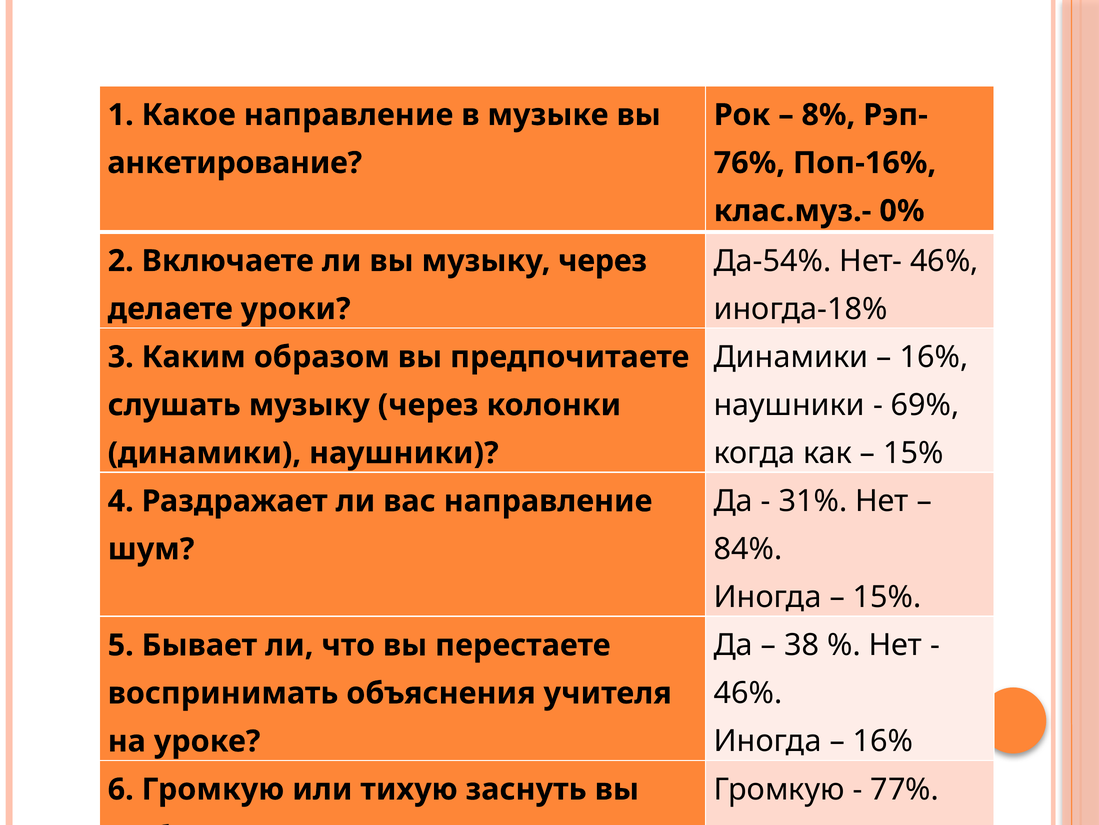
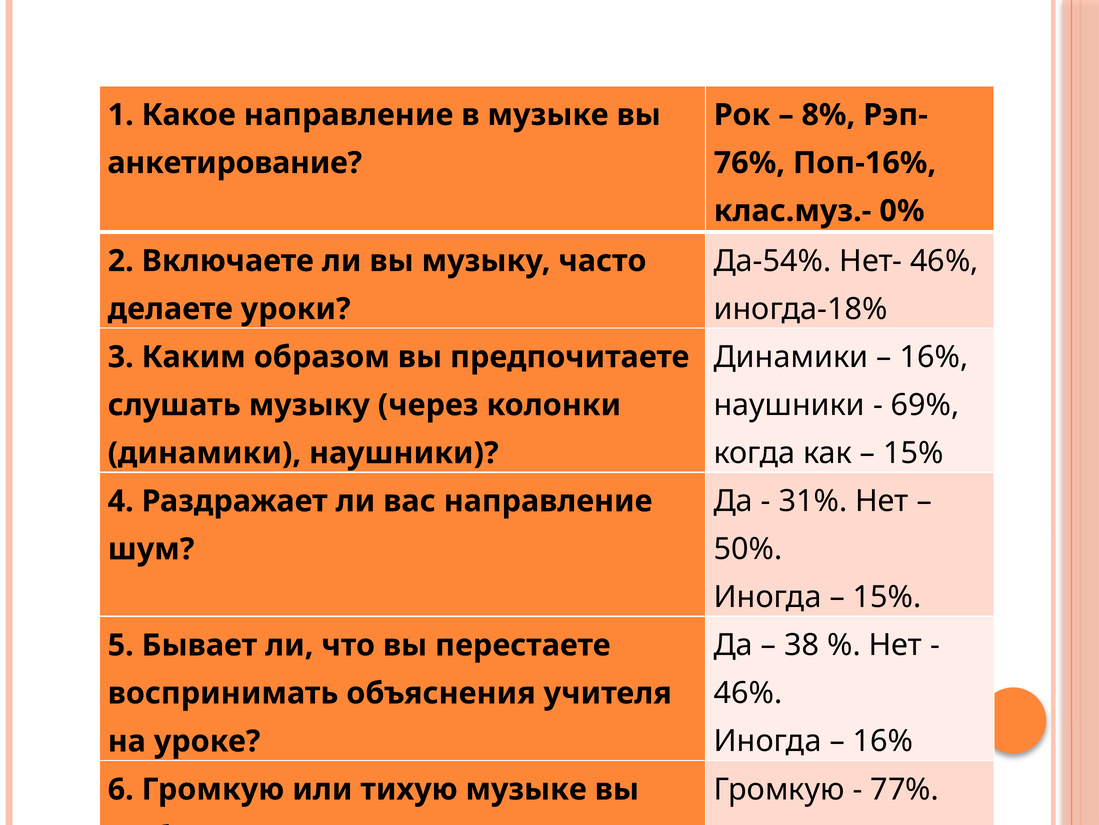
вы музыку через: через -> часто
84%: 84% -> 50%
тихую заснуть: заснуть -> музыке
